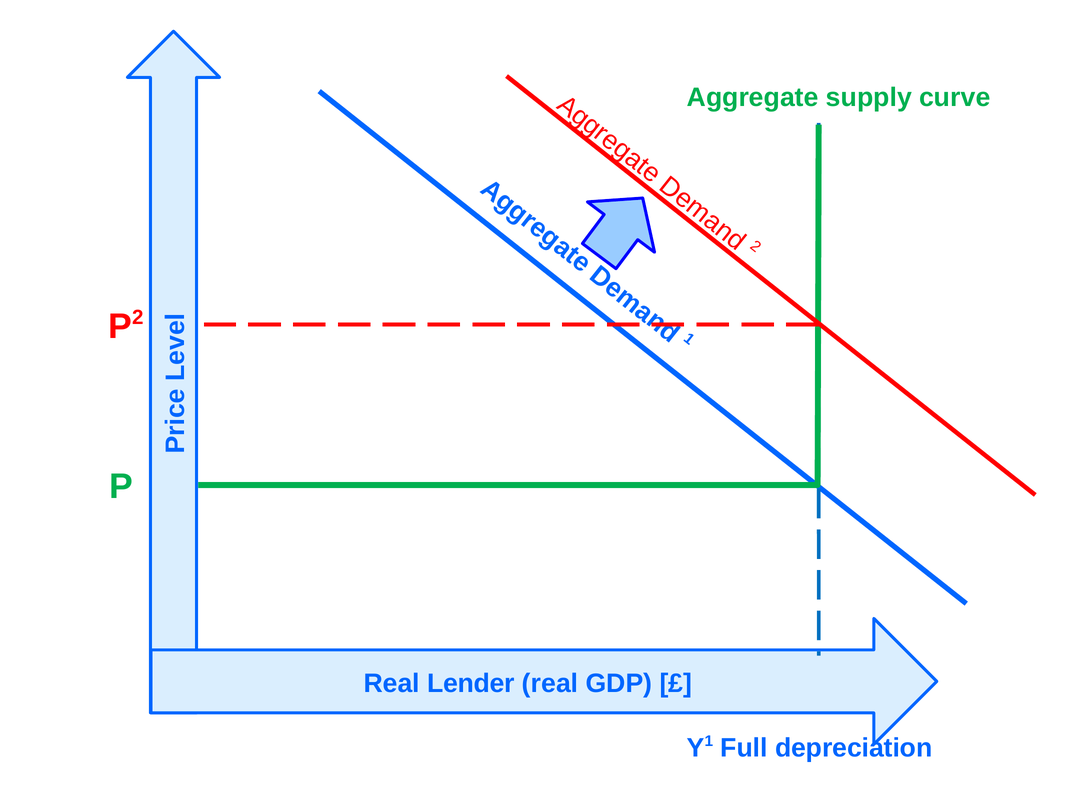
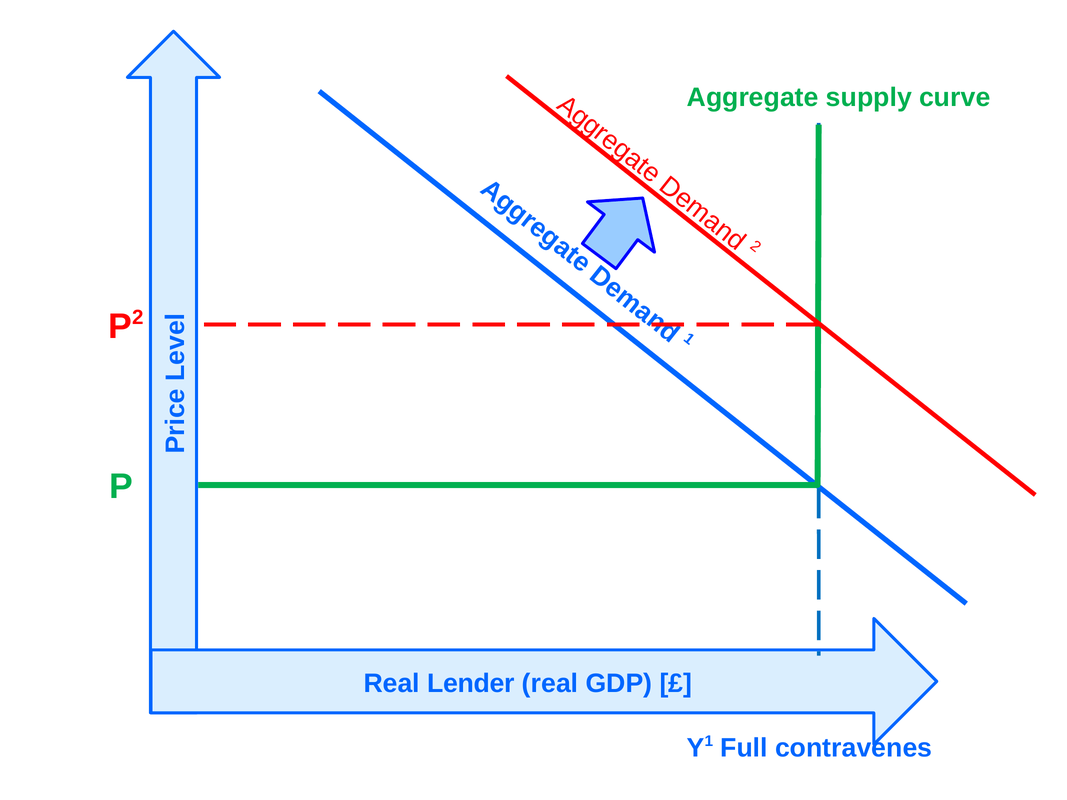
depreciation: depreciation -> contravenes
